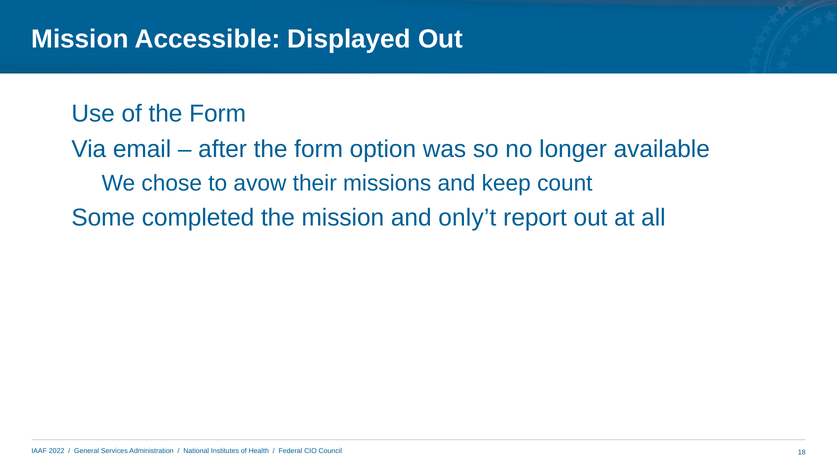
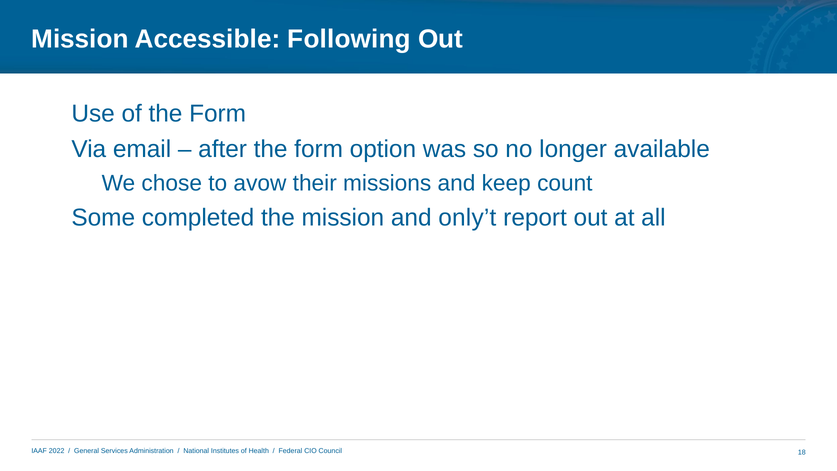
Displayed: Displayed -> Following
